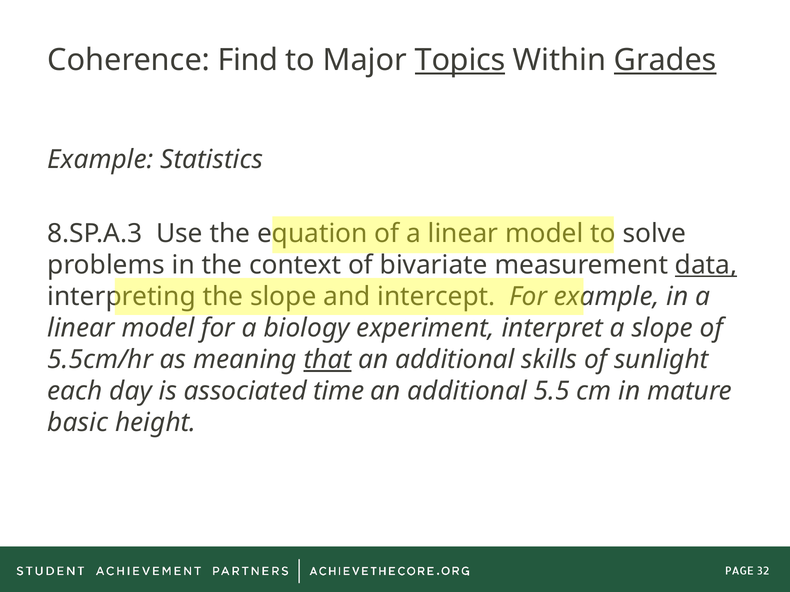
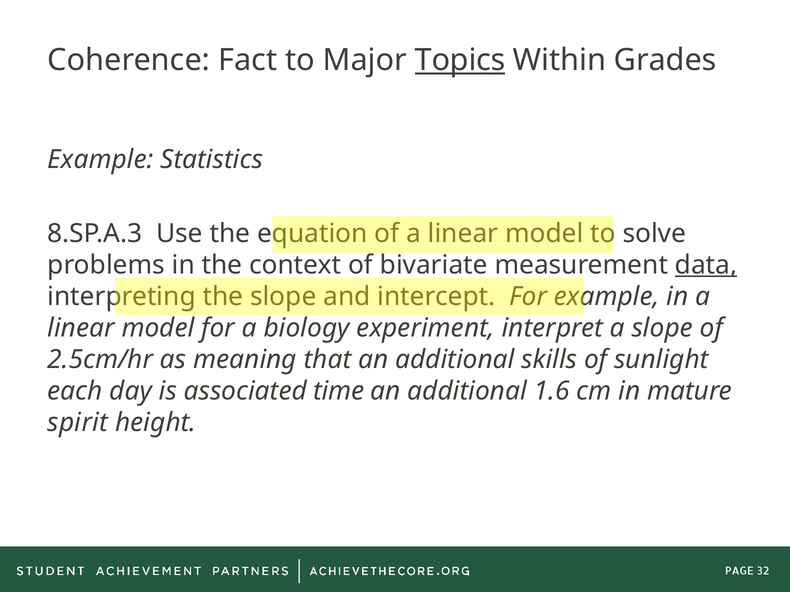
Find: Find -> Fact
Grades underline: present -> none
5.5cm/hr: 5.5cm/hr -> 2.5cm/hr
that underline: present -> none
5.5: 5.5 -> 1.6
basic: basic -> spirit
